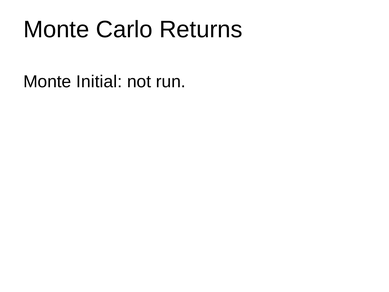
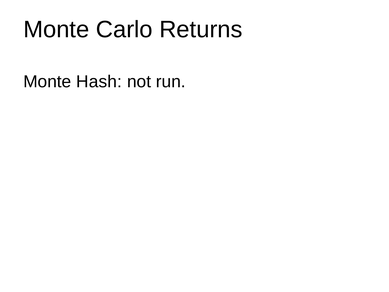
Initial: Initial -> Hash
